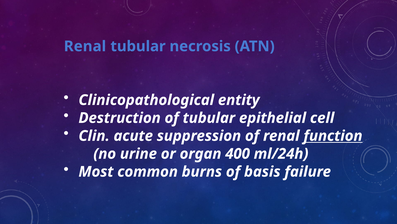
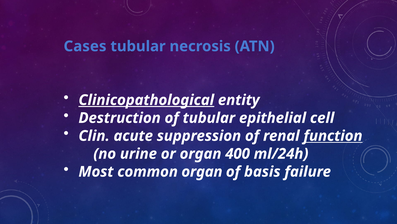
Renal at (85, 46): Renal -> Cases
Clinicopathological underline: none -> present
common burns: burns -> organ
